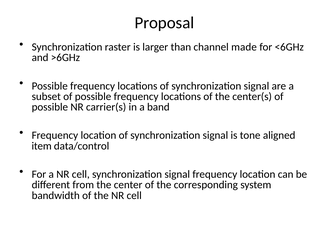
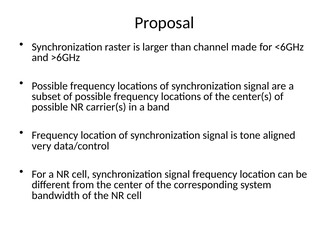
item: item -> very
